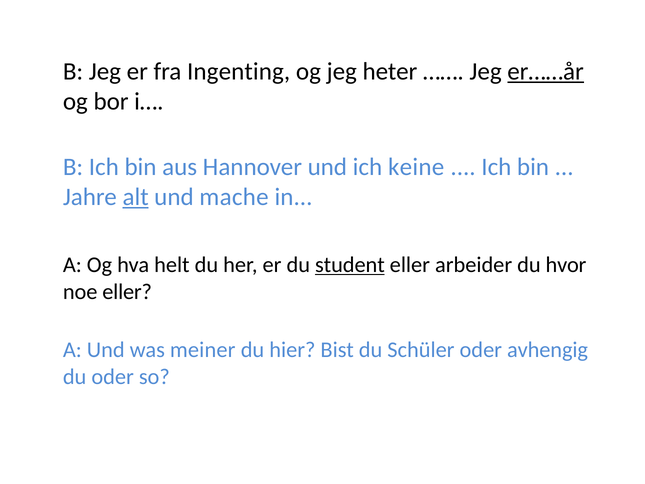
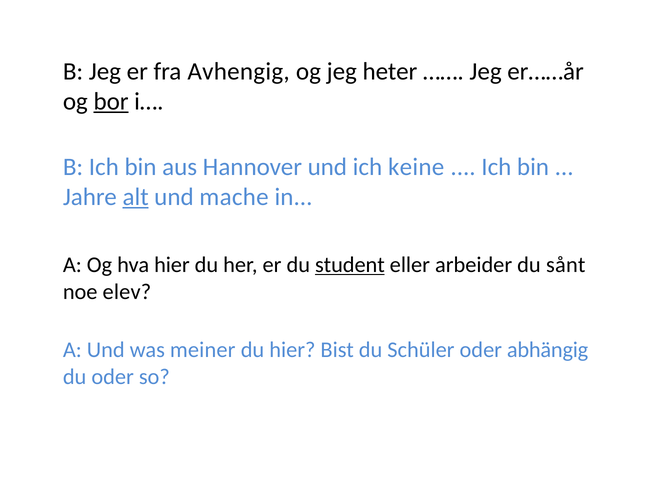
Ingenting: Ingenting -> Avhengig
er……år underline: present -> none
bor underline: none -> present
hva helt: helt -> hier
hvor: hvor -> sånt
noe eller: eller -> elev
avhengig: avhengig -> abhängig
